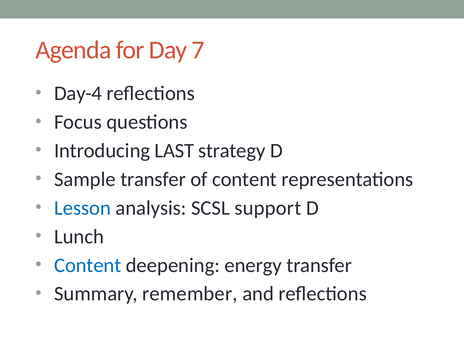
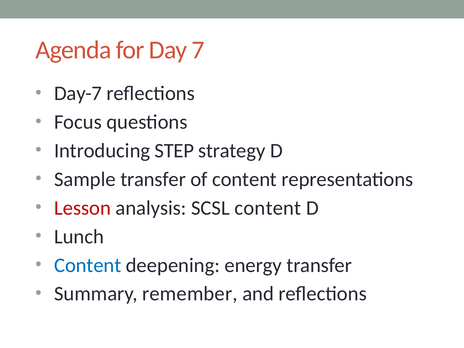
Day-4: Day-4 -> Day-7
LAST: LAST -> STEP
Lesson colour: blue -> red
SCSL support: support -> content
